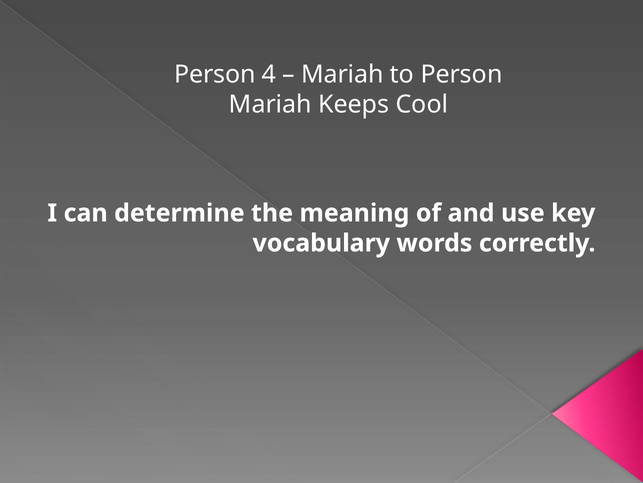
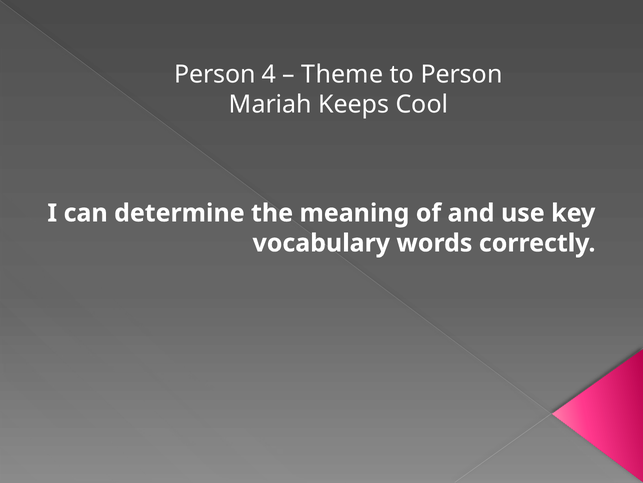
Mariah at (342, 74): Mariah -> Theme
